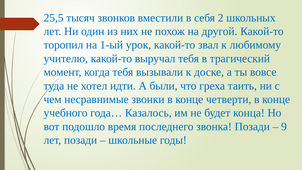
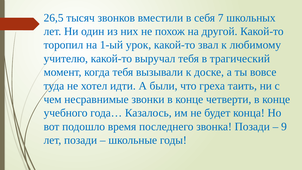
25,5: 25,5 -> 26,5
2: 2 -> 7
